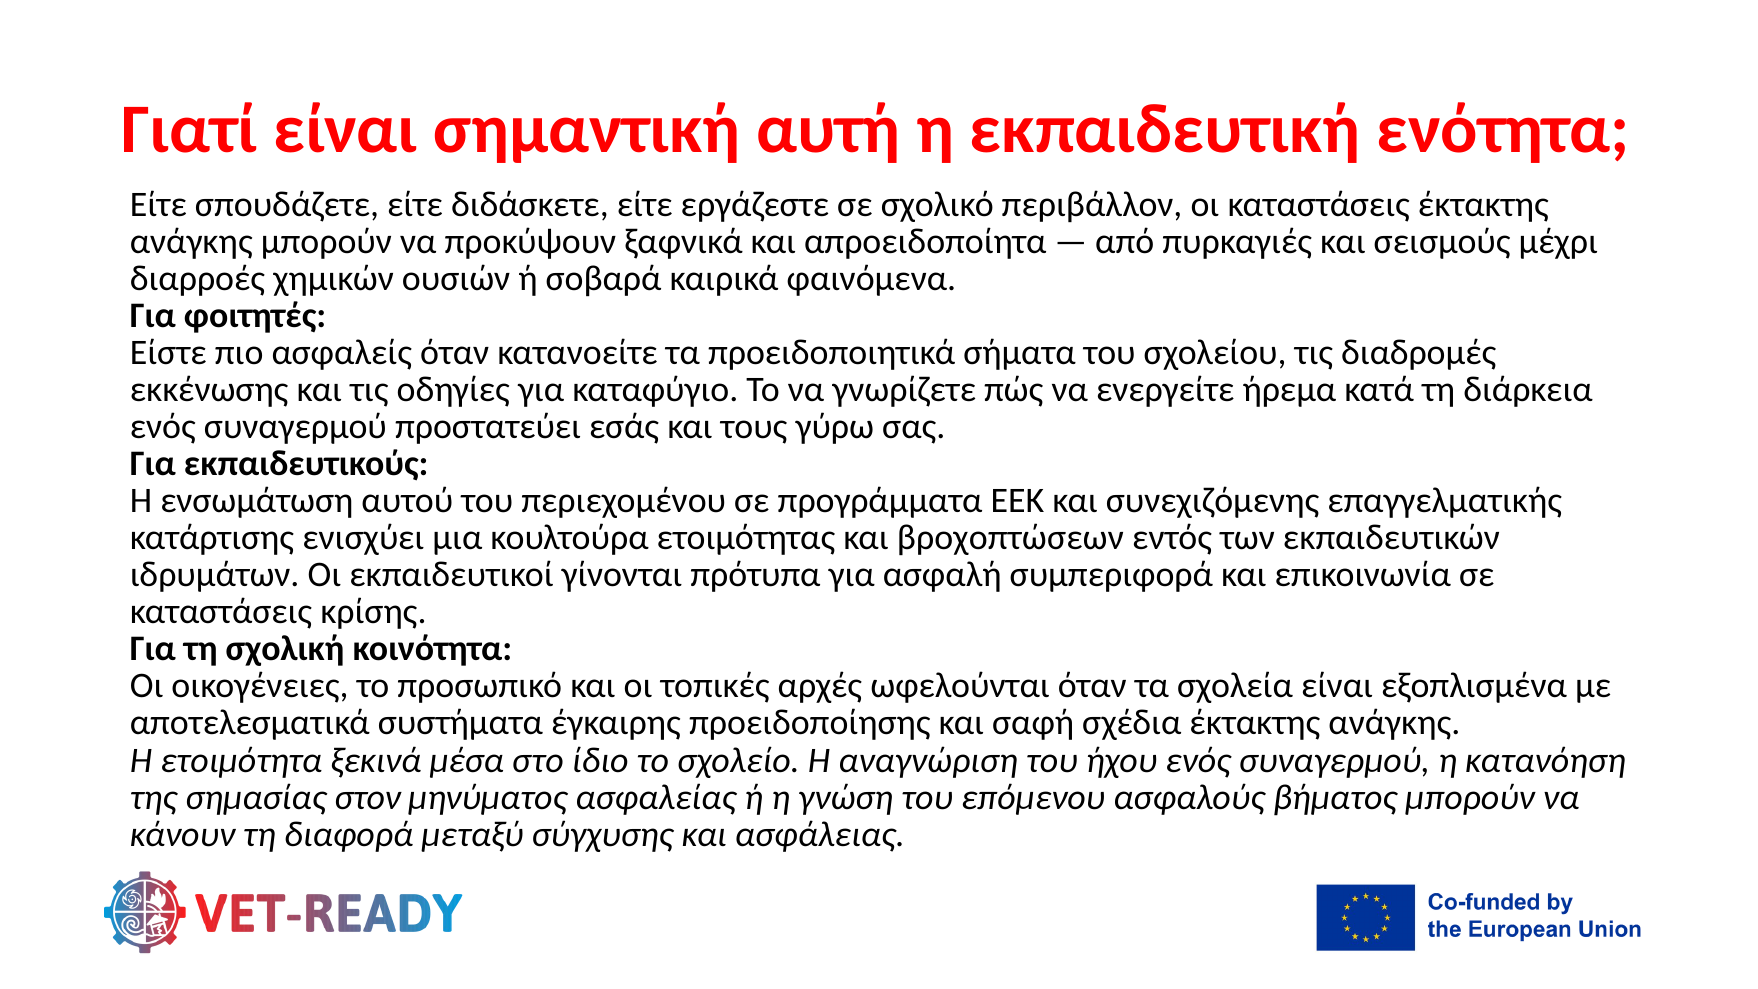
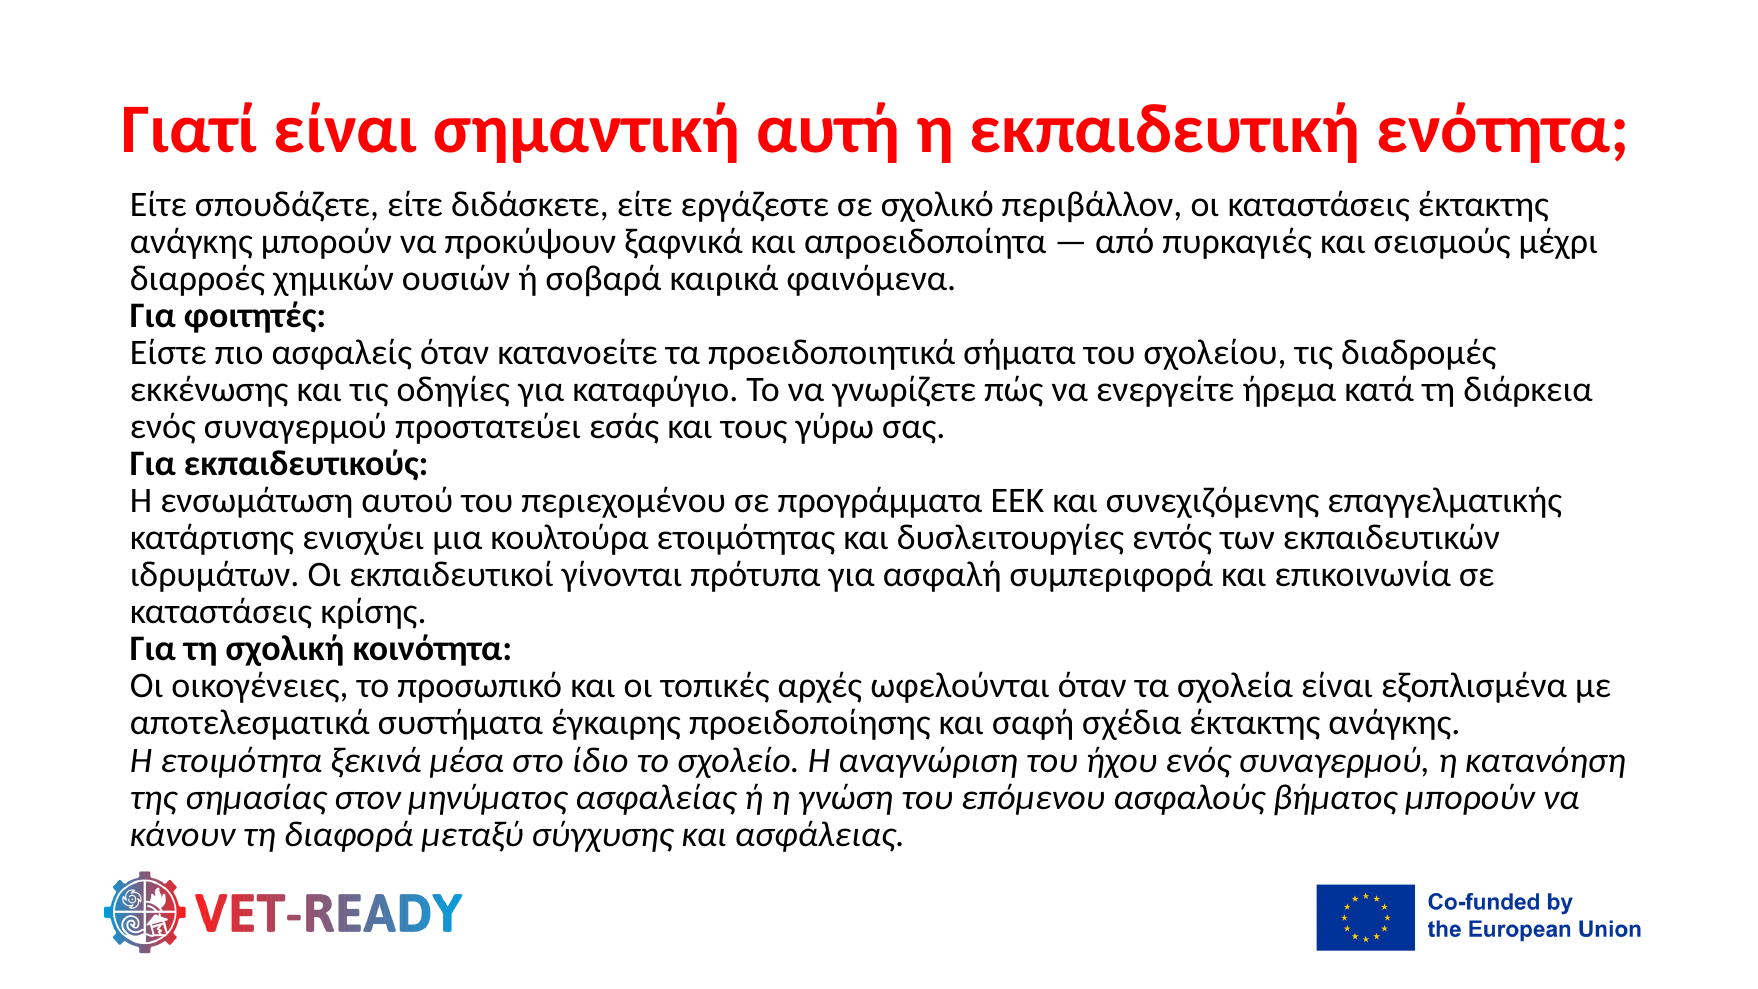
βροχοπτώσεων: βροχοπτώσεων -> δυσλειτουργίες
